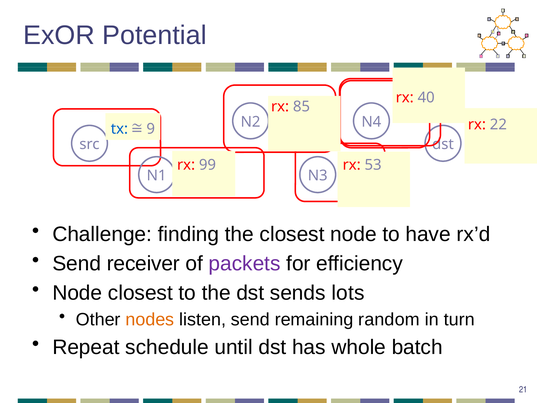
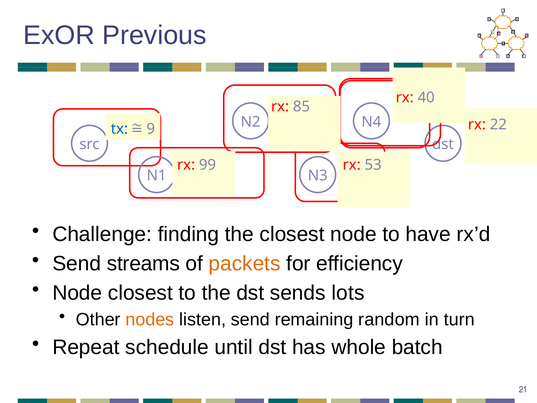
Potential: Potential -> Previous
receiver: receiver -> streams
packets colour: purple -> orange
